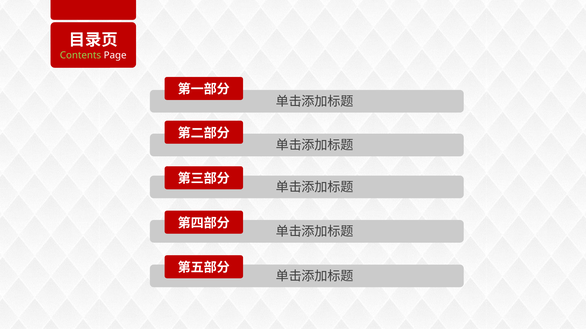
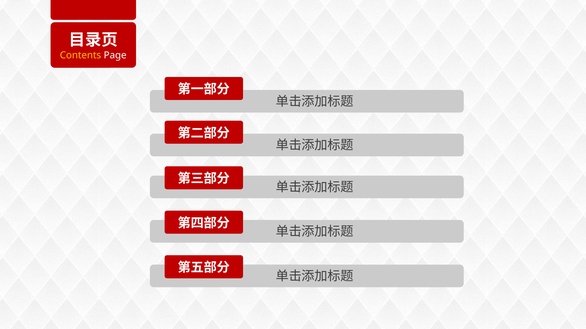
Contents colour: light green -> yellow
